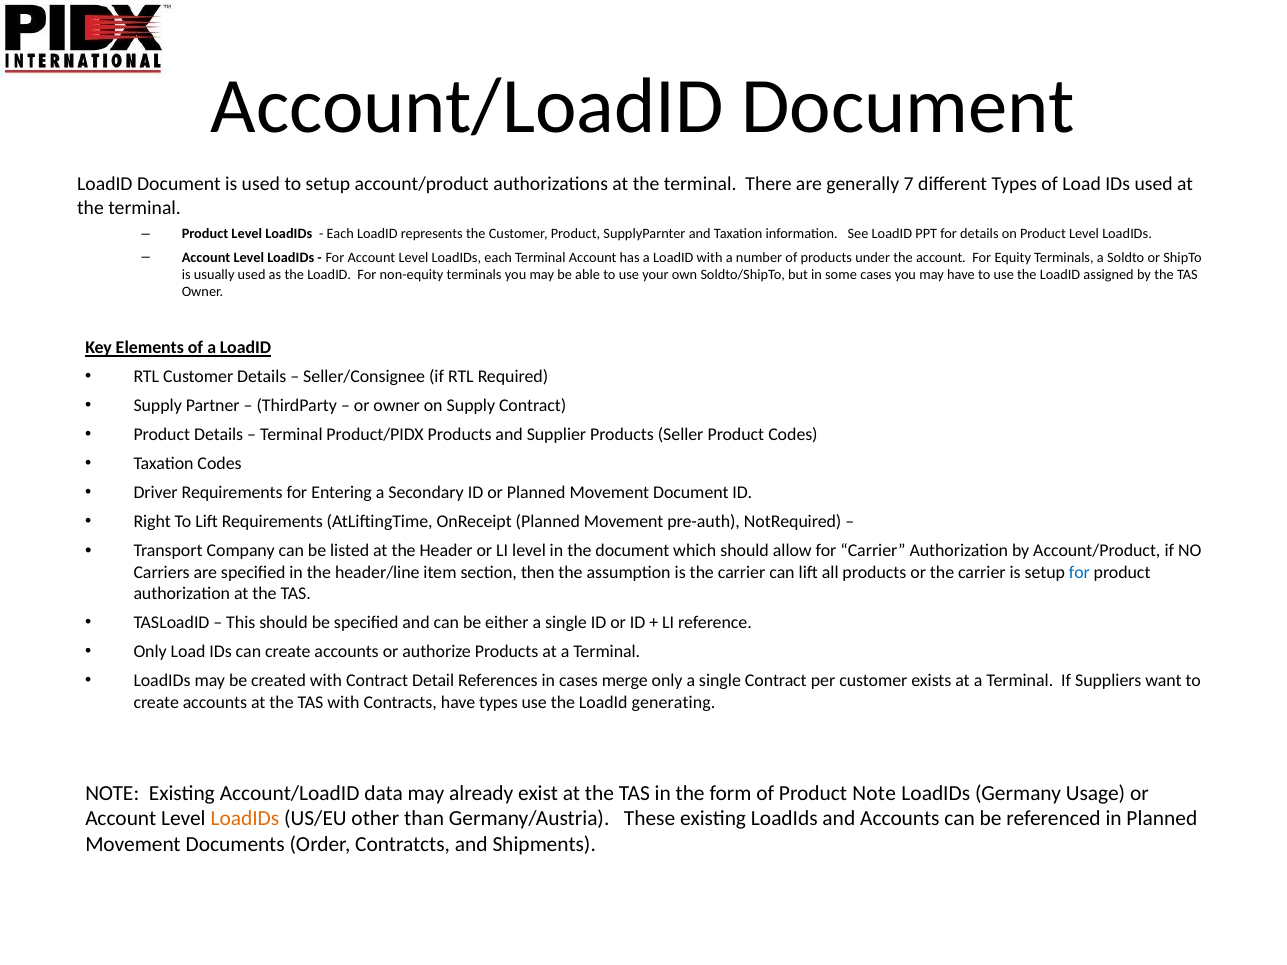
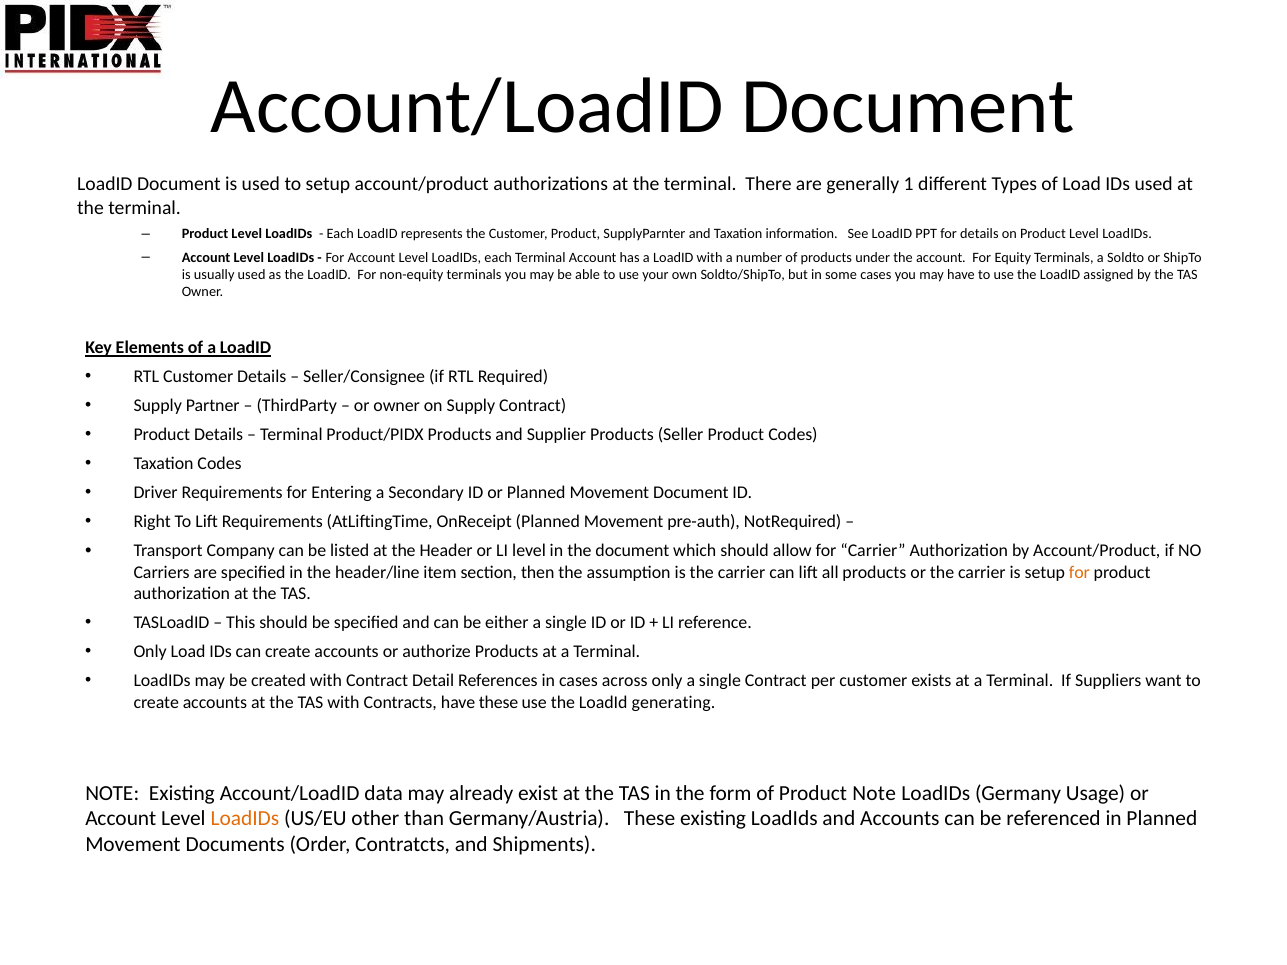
7: 7 -> 1
for at (1079, 573) colour: blue -> orange
merge: merge -> across
have types: types -> these
